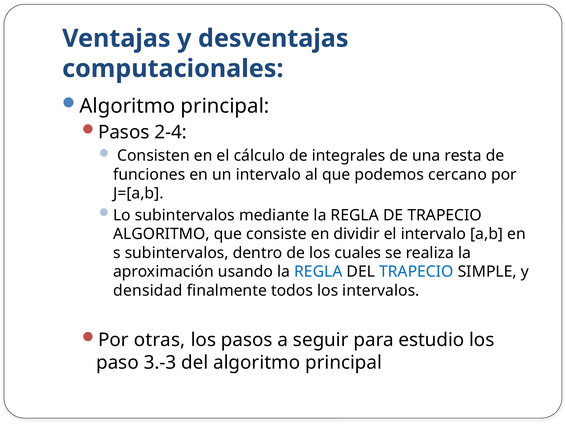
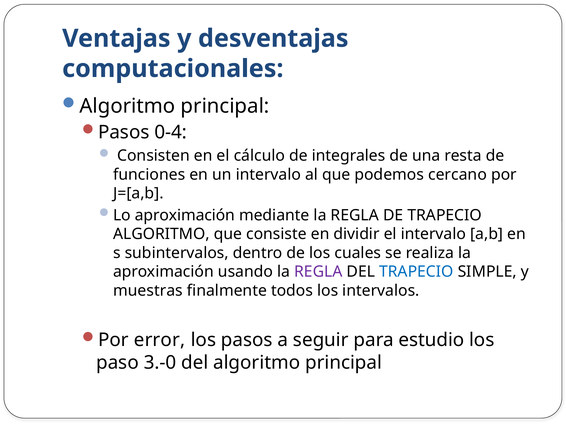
2-4: 2-4 -> 0-4
Lo subintervalos: subintervalos -> aproximación
REGLA at (318, 272) colour: blue -> purple
densidad: densidad -> muestras
otras: otras -> error
3.-3: 3.-3 -> 3.-0
